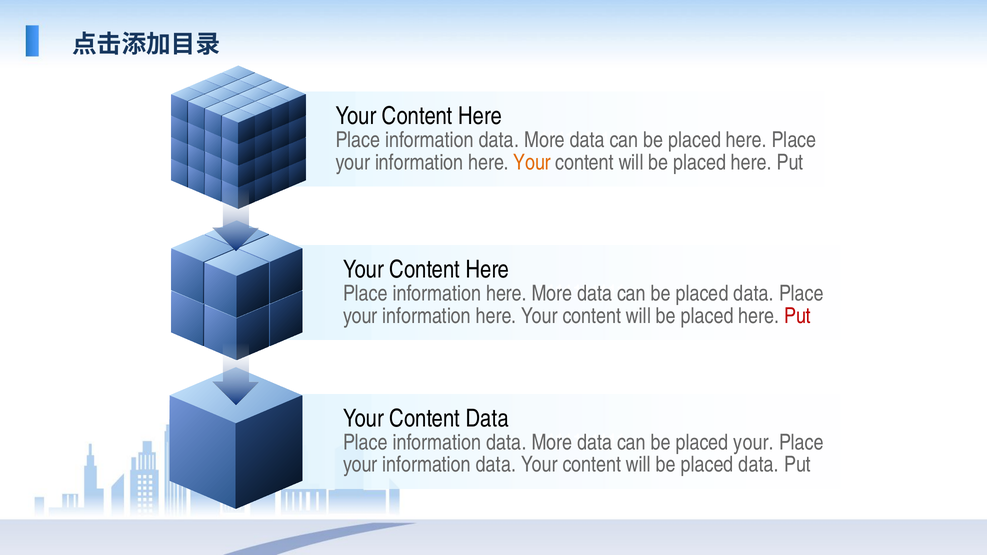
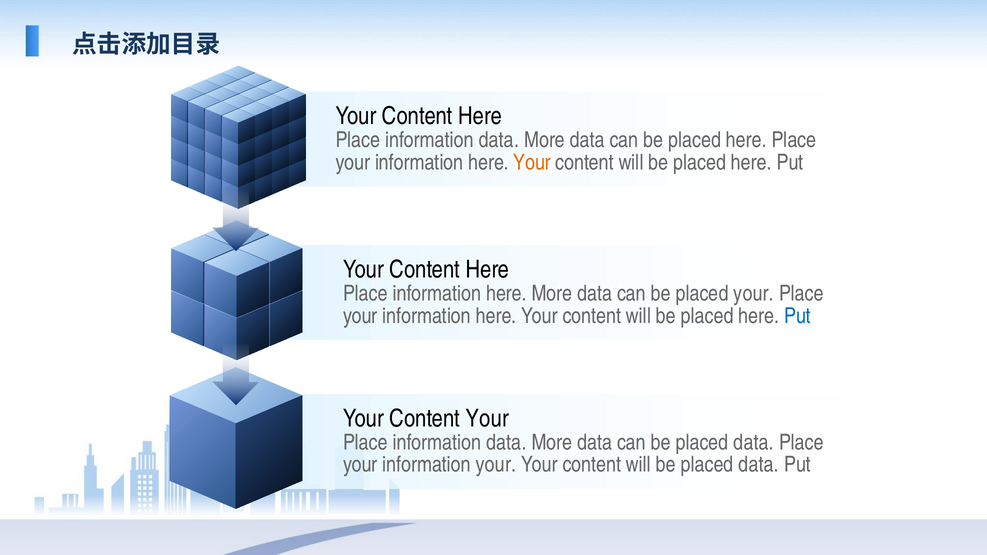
can be placed data: data -> your
Put at (798, 316) colour: red -> blue
Content Data: Data -> Your
can be placed your: your -> data
data at (496, 465): data -> your
